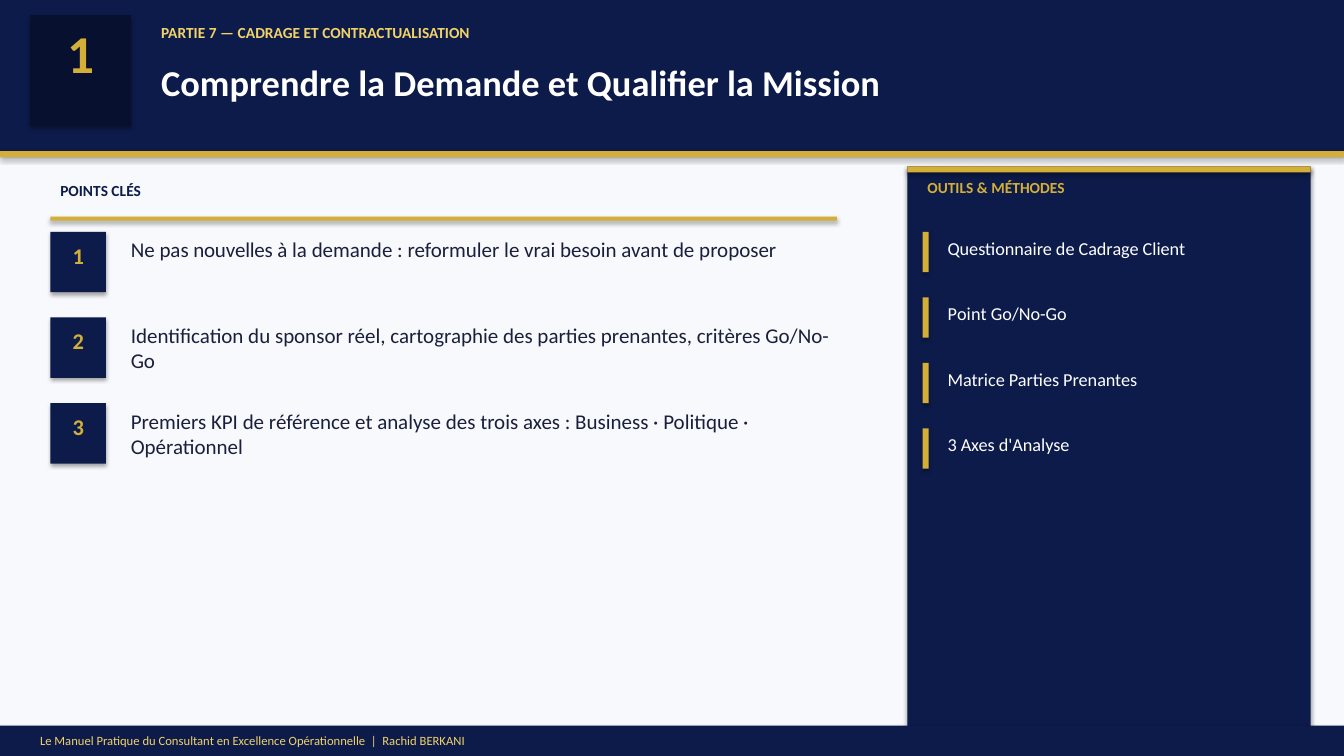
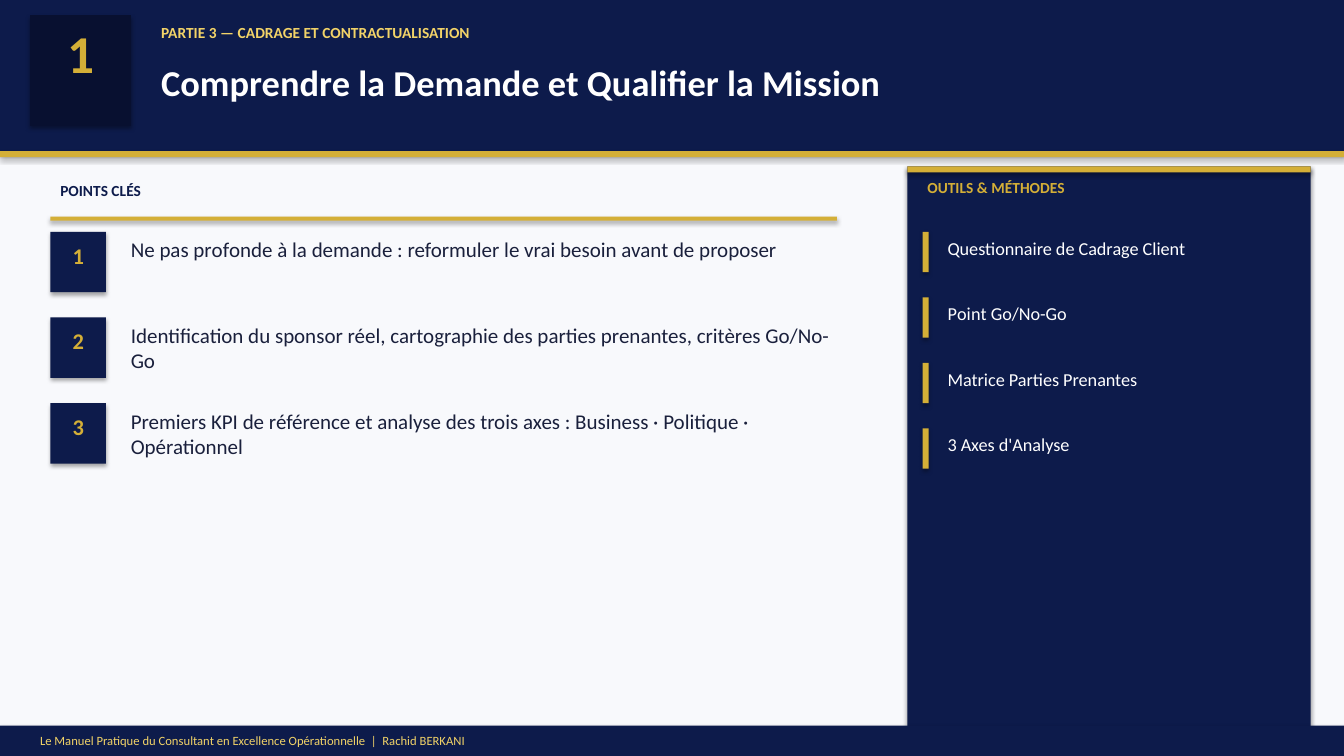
PARTIE 7: 7 -> 3
nouvelles: nouvelles -> profonde
